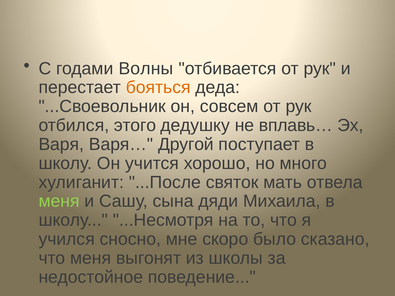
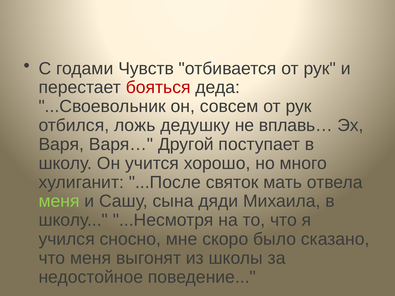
Волны: Волны -> Чувств
бояться colour: orange -> red
этого: этого -> ложь
